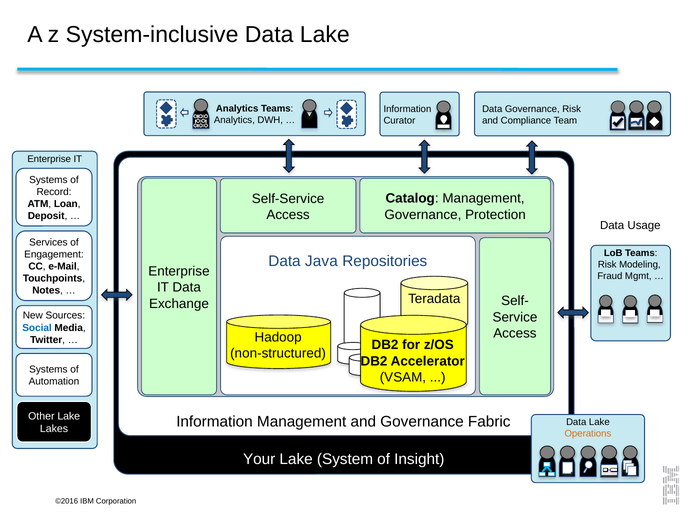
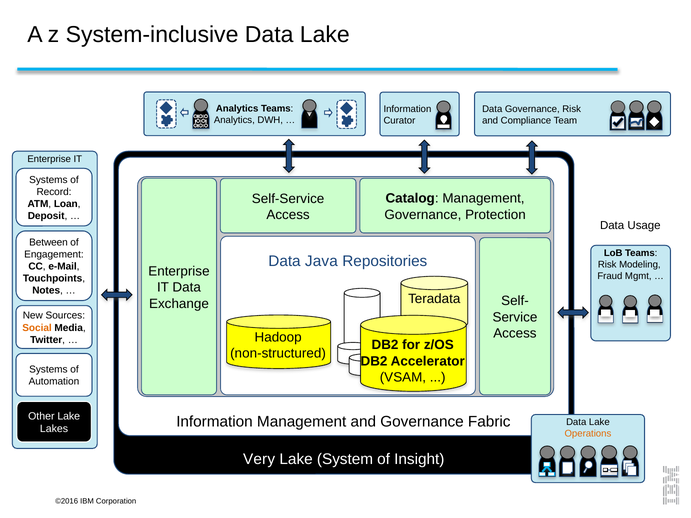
Services: Services -> Between
Social colour: blue -> orange
Your: Your -> Very
